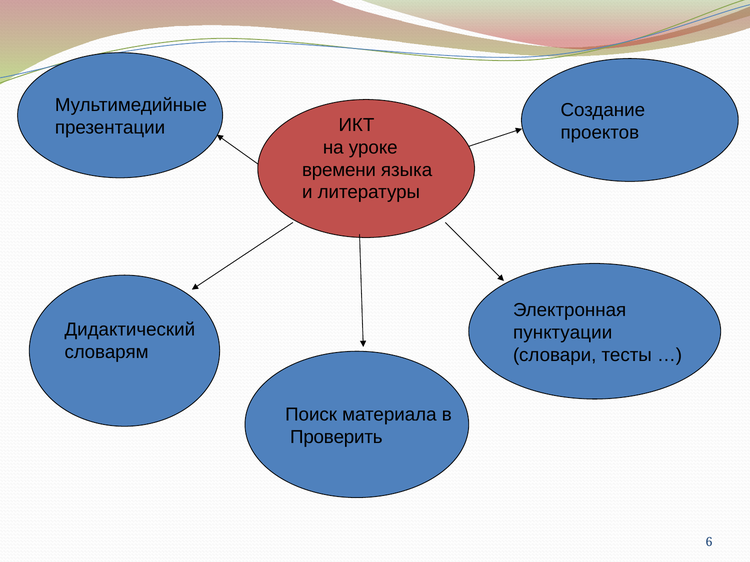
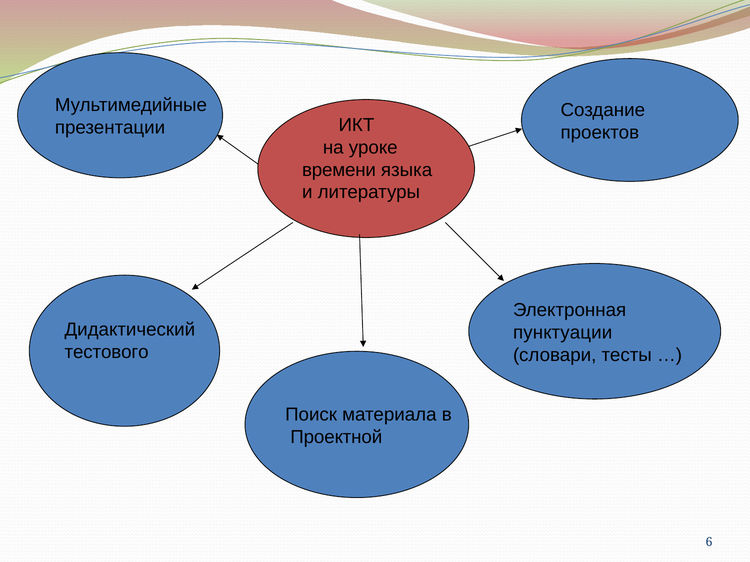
словарям: словарям -> тестового
Проверить: Проверить -> Проектной
